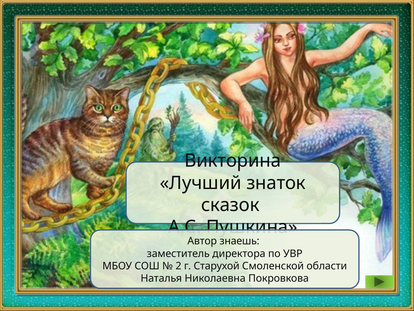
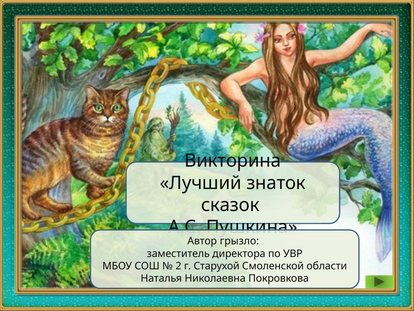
знаешь: знаешь -> грызло
